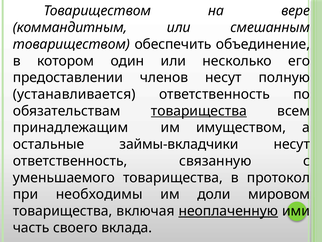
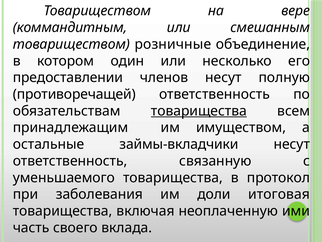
обеспечить: обеспечить -> розничные
устанавливается: устанавливается -> противоречащей
необходимы: необходимы -> заболевания
мировом: мировом -> итоговая
неоплаченную underline: present -> none
